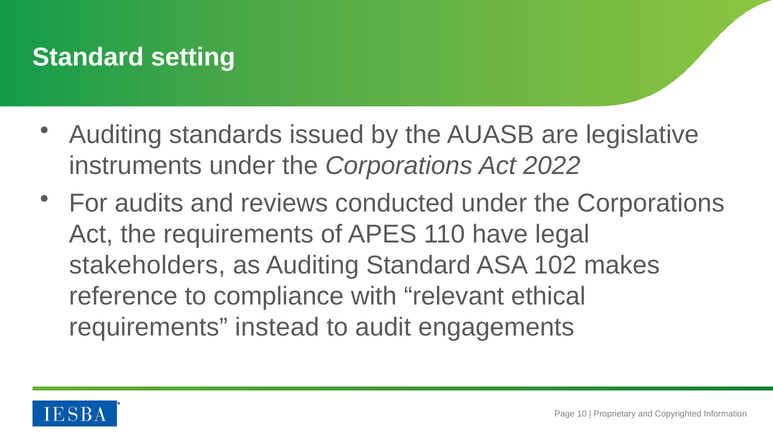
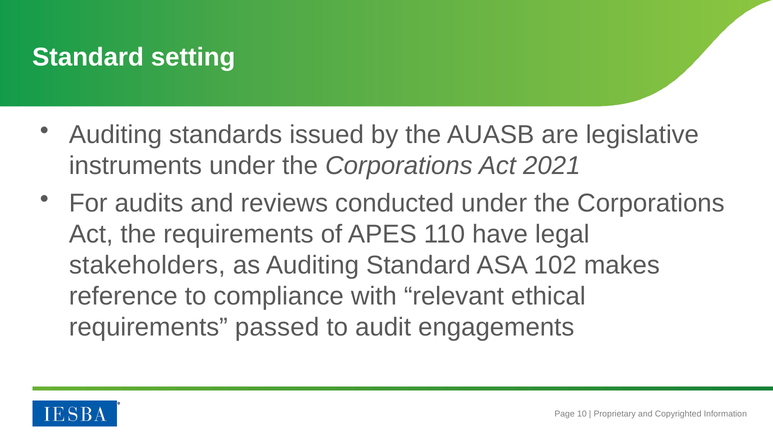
2022: 2022 -> 2021
instead: instead -> passed
